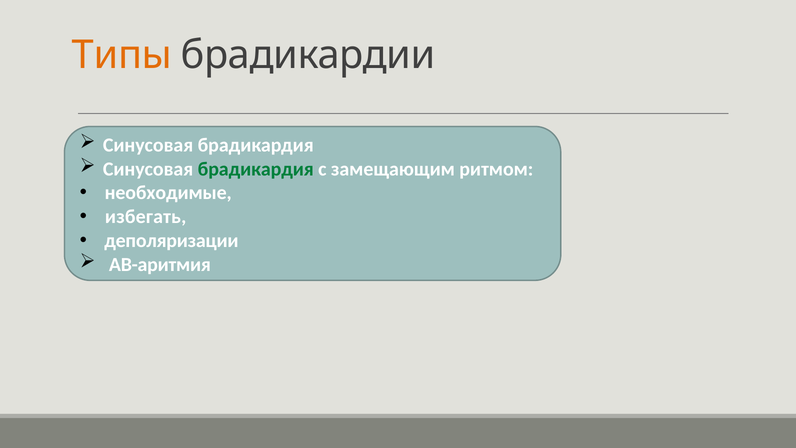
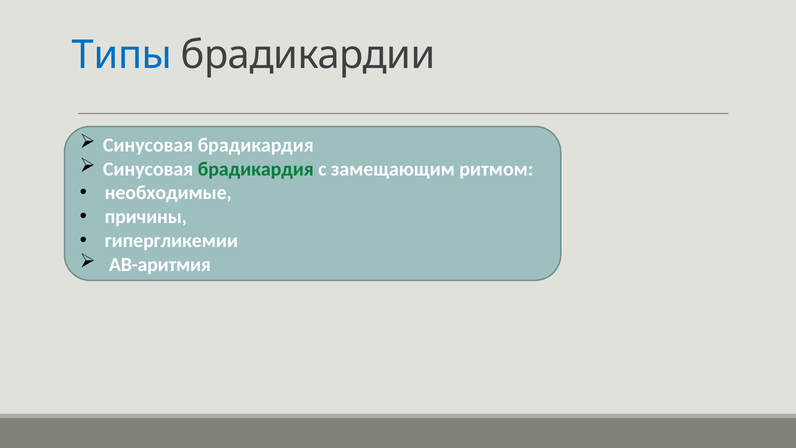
Типы colour: orange -> blue
избегать: избегать -> причины
деполяризации: деполяризации -> гипергликемии
